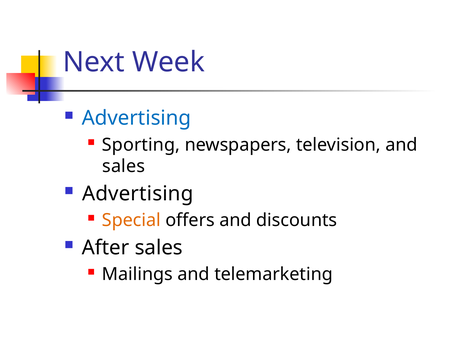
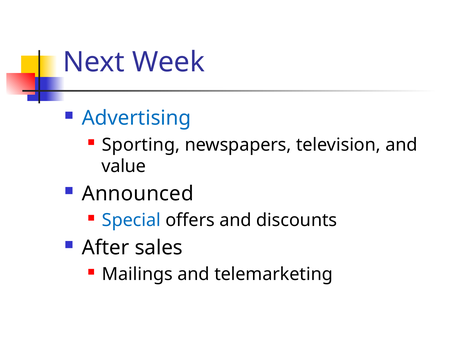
sales at (124, 166): sales -> value
Advertising at (138, 194): Advertising -> Announced
Special colour: orange -> blue
